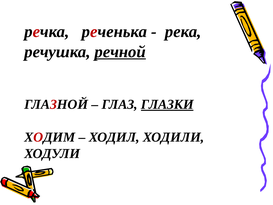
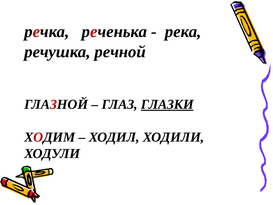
речной underline: present -> none
